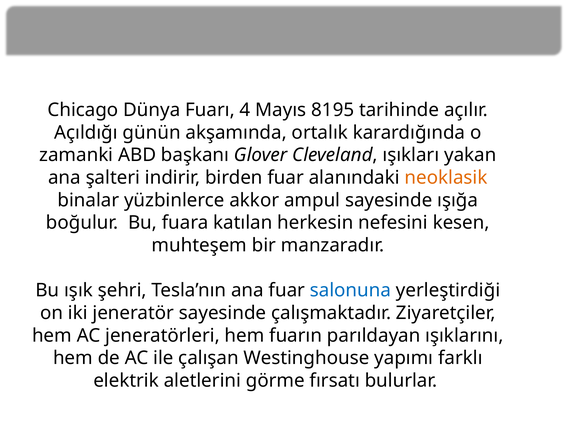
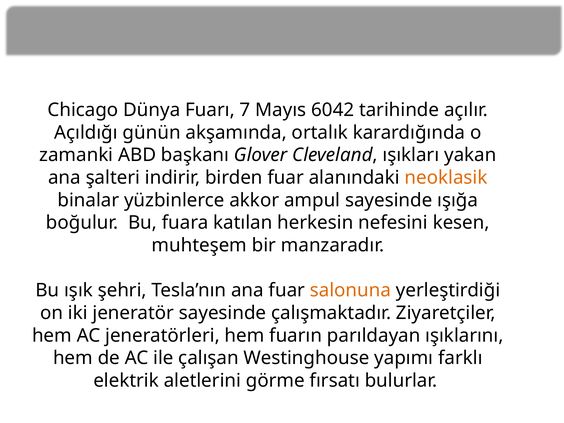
4: 4 -> 7
8195: 8195 -> 6042
salonuna colour: blue -> orange
